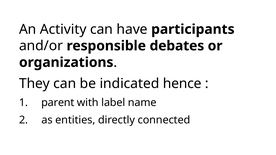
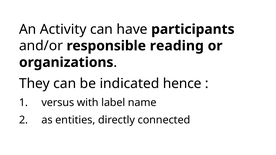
debates: debates -> reading
parent: parent -> versus
